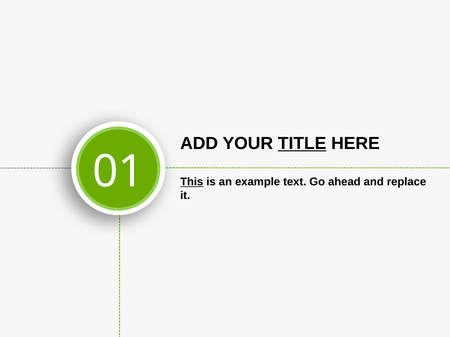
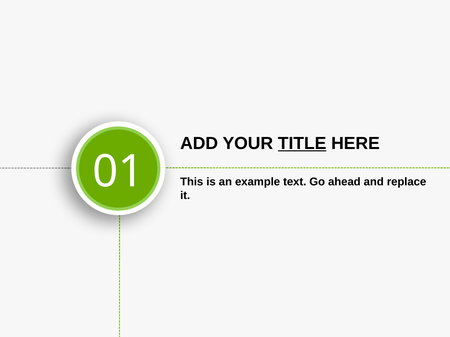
This underline: present -> none
